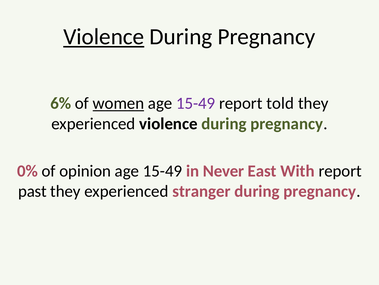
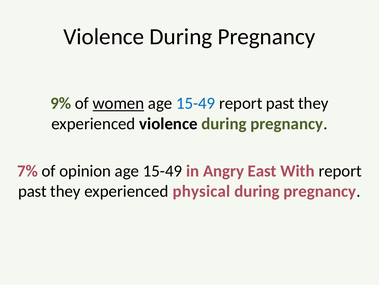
Violence at (104, 37) underline: present -> none
6%: 6% -> 9%
15-49 at (196, 103) colour: purple -> blue
told at (280, 103): told -> past
0%: 0% -> 7%
Never: Never -> Angry
stranger: stranger -> physical
